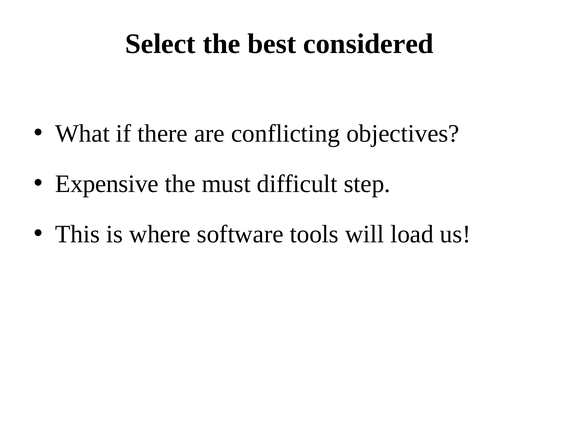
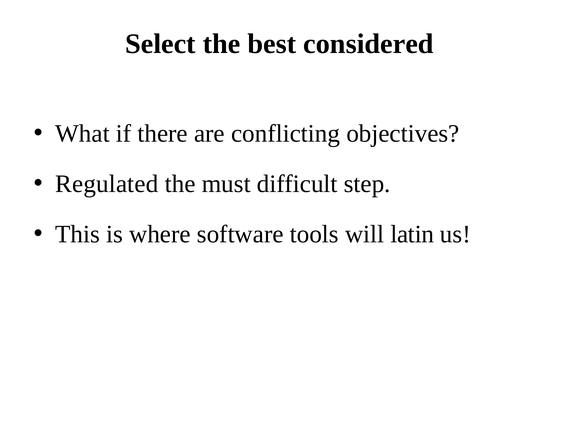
Expensive: Expensive -> Regulated
load: load -> latin
